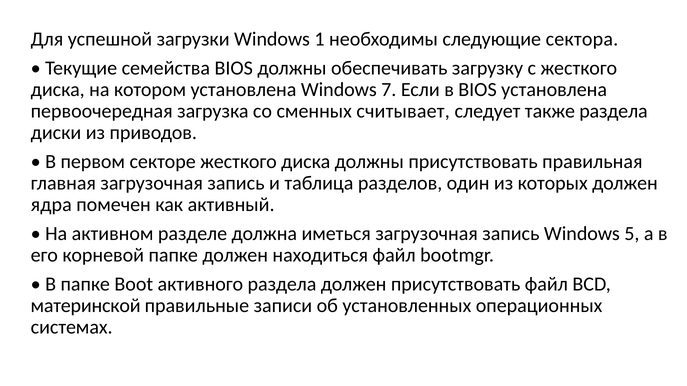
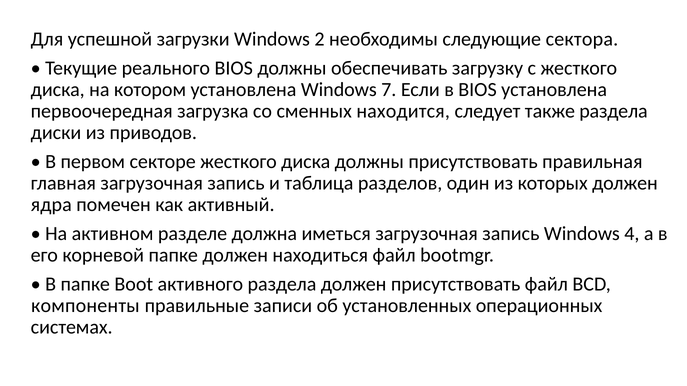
1: 1 -> 2
семейства: семейства -> реального
считывает: считывает -> находится
5: 5 -> 4
материнской: материнской -> компоненты
